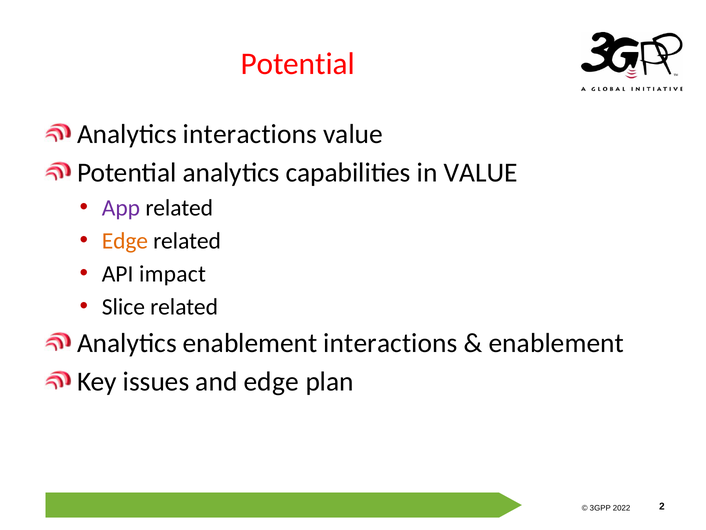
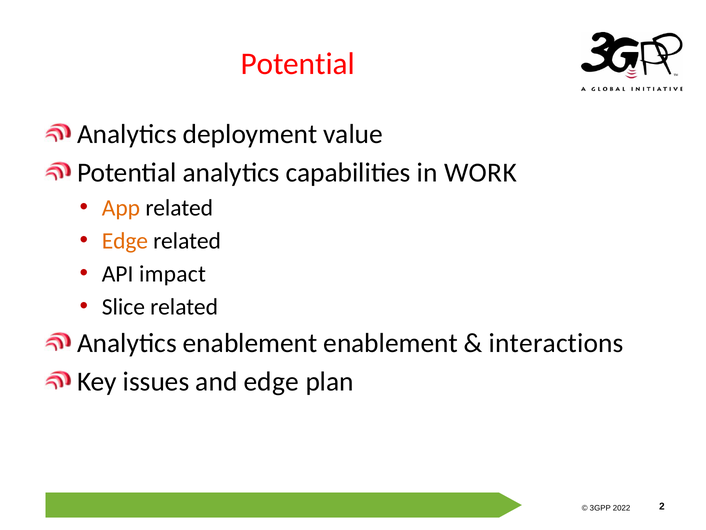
Analytics interactions: interactions -> deployment
in VALUE: VALUE -> WORK
App colour: purple -> orange
enablement interactions: interactions -> enablement
enablement at (556, 343): enablement -> interactions
